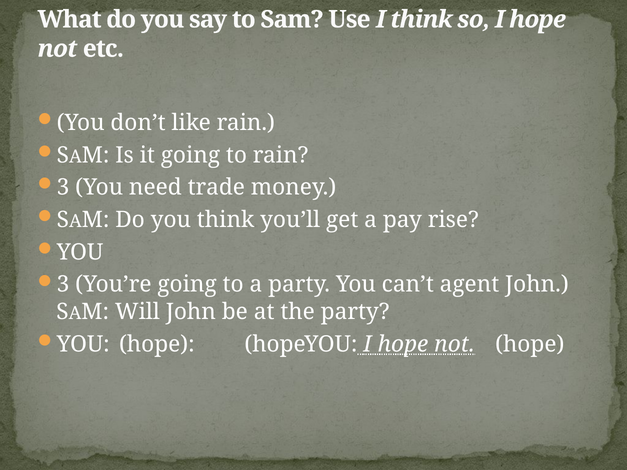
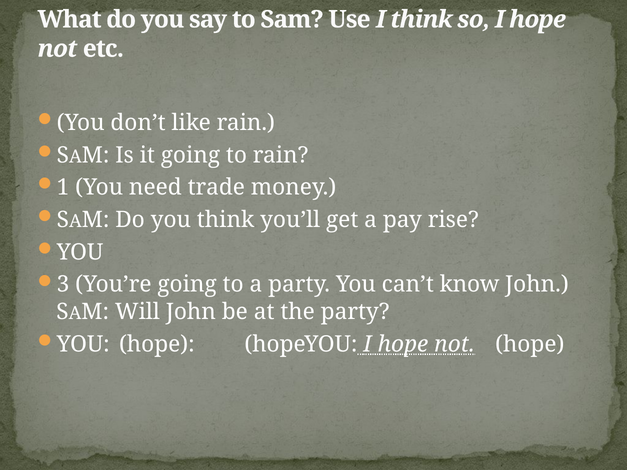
3 at (63, 188): 3 -> 1
agent: agent -> know
